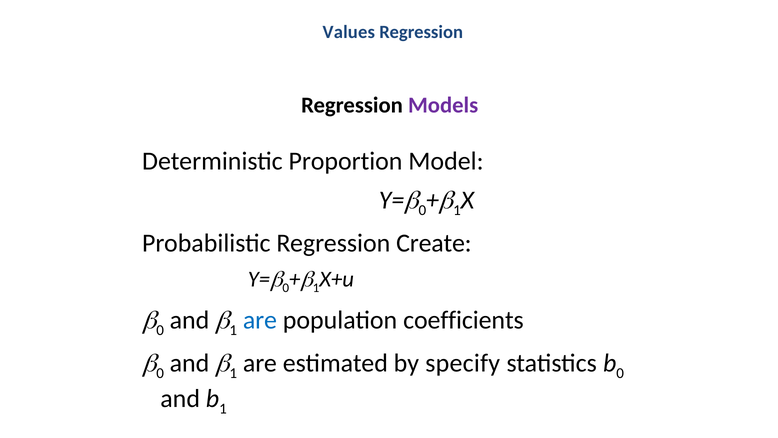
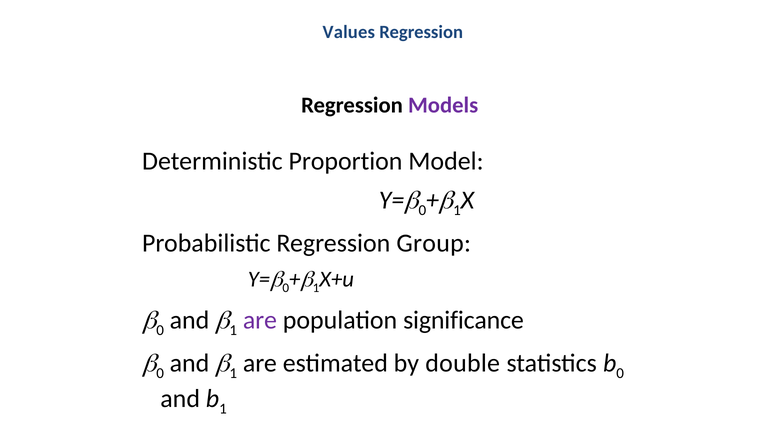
Create: Create -> Group
are at (260, 320) colour: blue -> purple
coefficients: coefficients -> significance
specify: specify -> double
